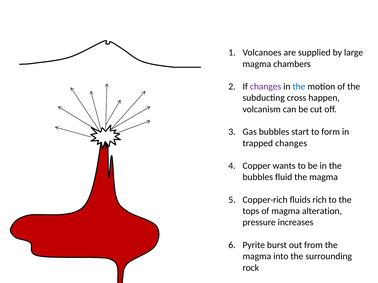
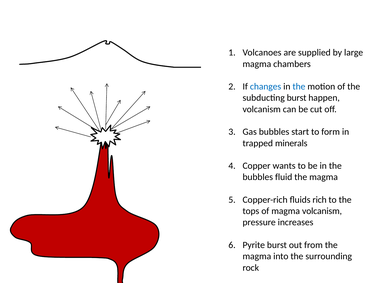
changes at (266, 87) colour: purple -> blue
subducting cross: cross -> burst
trapped changes: changes -> minerals
magma alteration: alteration -> volcanism
